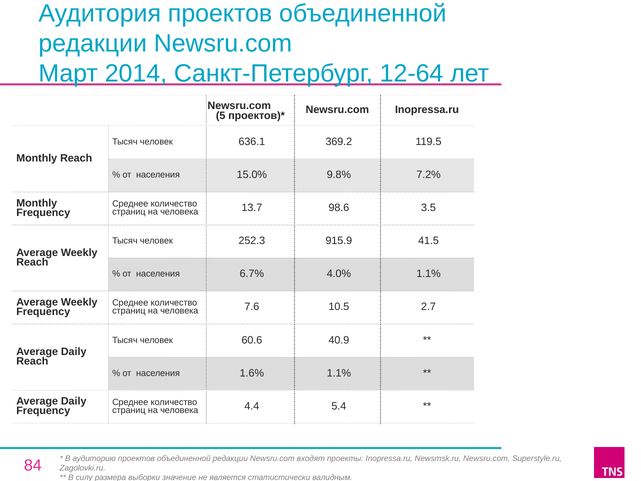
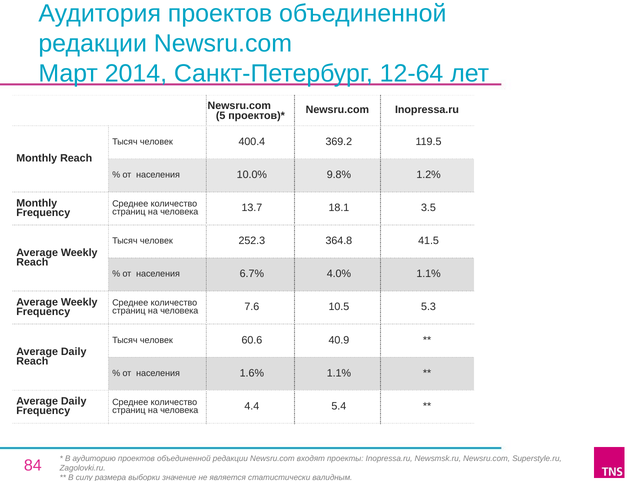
636.1: 636.1 -> 400.4
15.0%: 15.0% -> 10.0%
7.2%: 7.2% -> 1.2%
98.6: 98.6 -> 18.1
915.9: 915.9 -> 364.8
2.7: 2.7 -> 5.3
